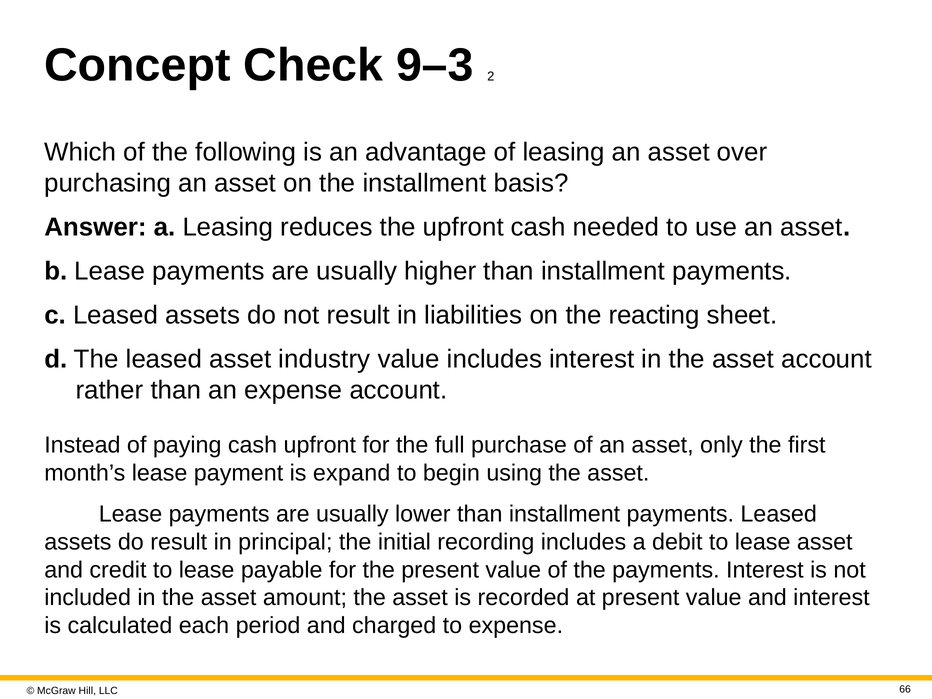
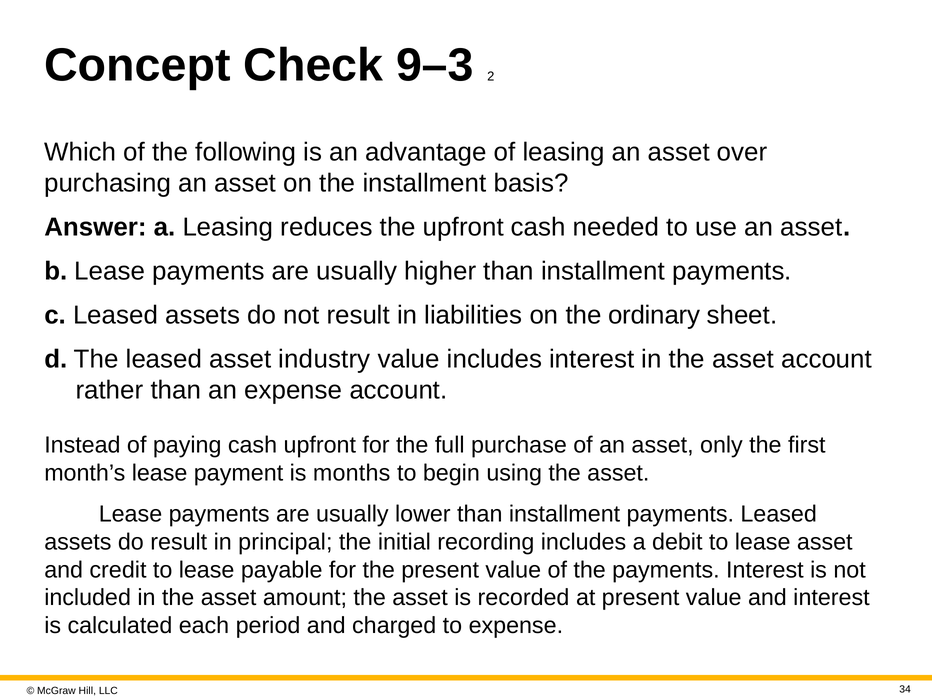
reacting: reacting -> ordinary
expand: expand -> months
66: 66 -> 34
